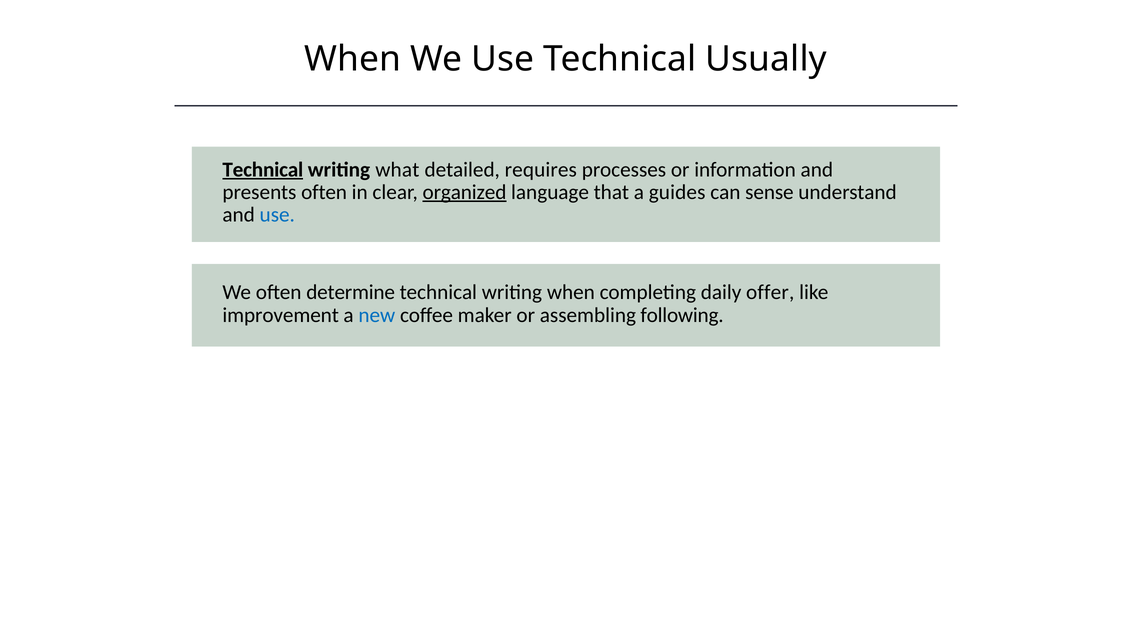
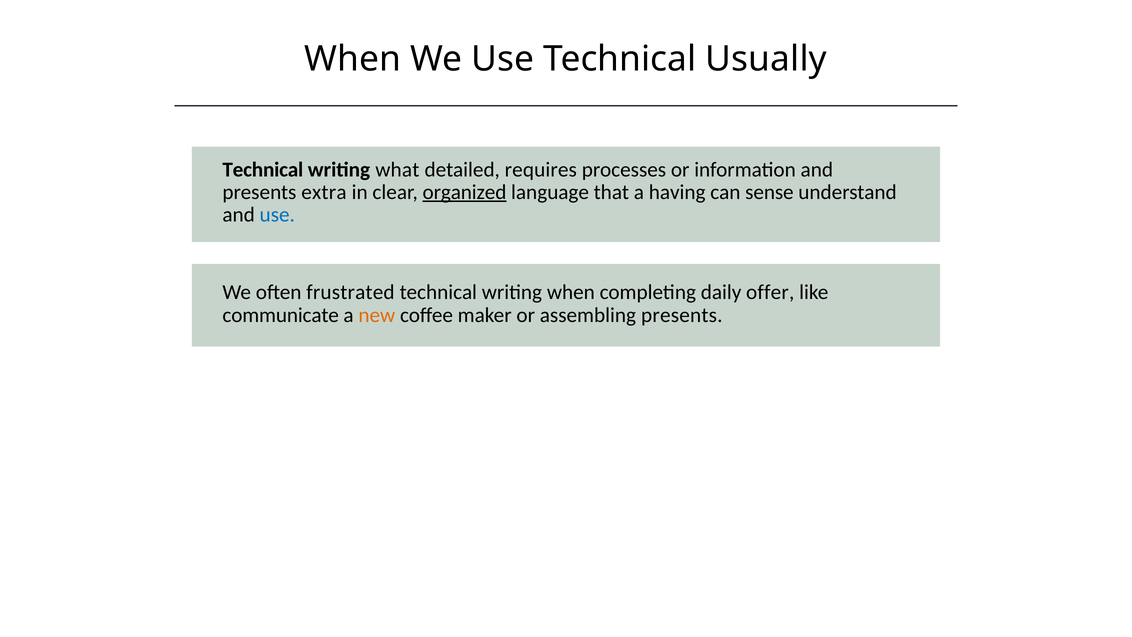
Technical at (263, 169) underline: present -> none
presents often: often -> extra
guides: guides -> having
determine: determine -> frustrated
improvement: improvement -> communicate
new colour: blue -> orange
assembling following: following -> presents
